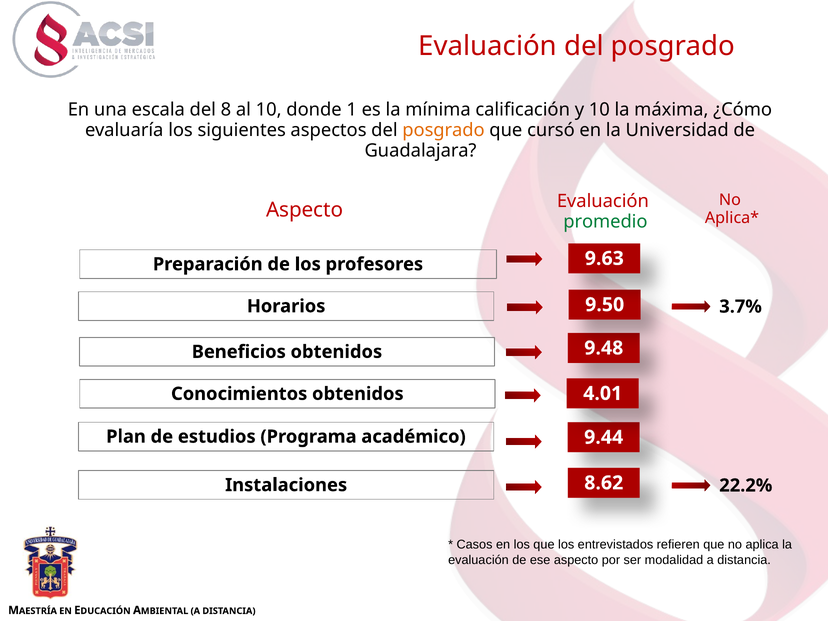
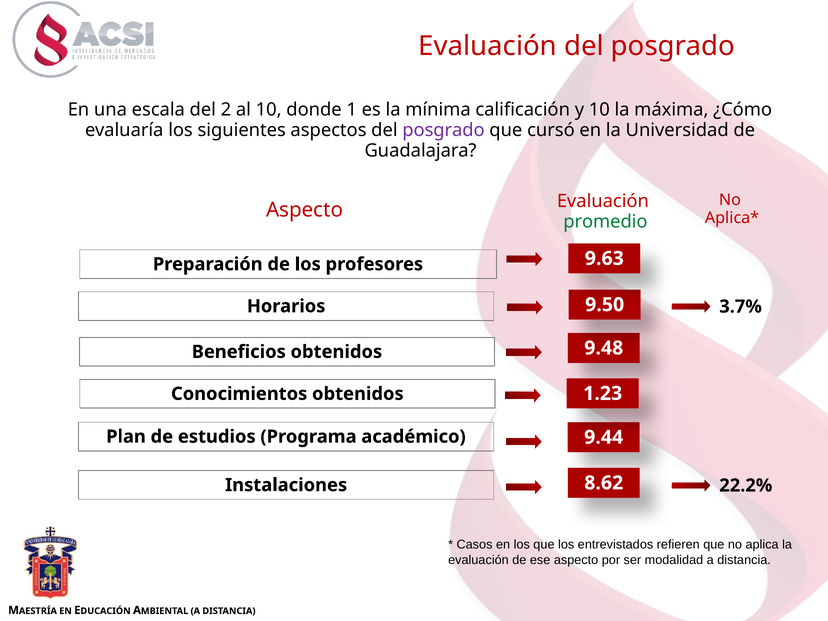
8: 8 -> 2
posgrado at (444, 130) colour: orange -> purple
4.01: 4.01 -> 1.23
